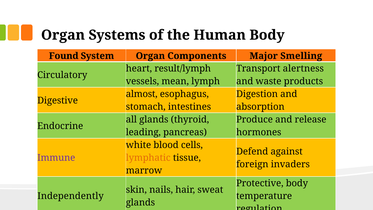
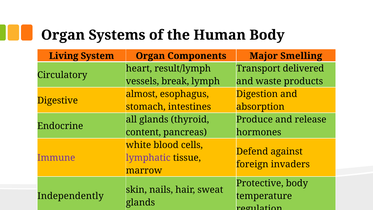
Found: Found -> Living
alertness: alertness -> delivered
mean: mean -> break
leading: leading -> content
lymphatic colour: orange -> purple
